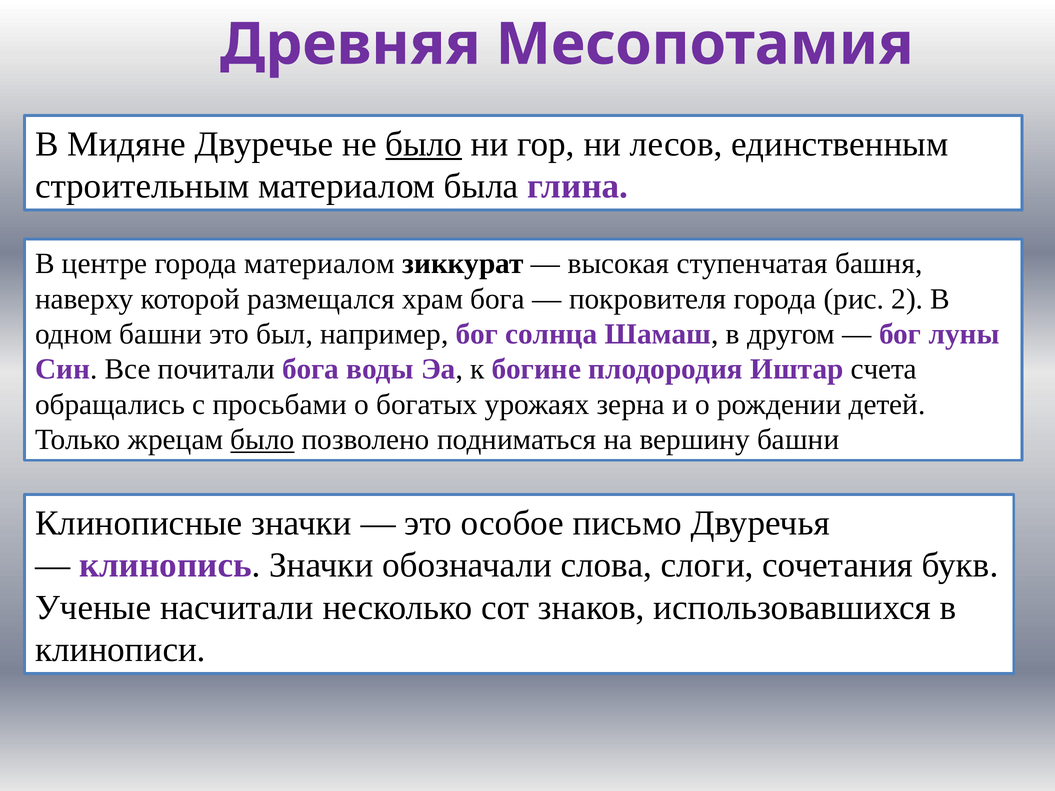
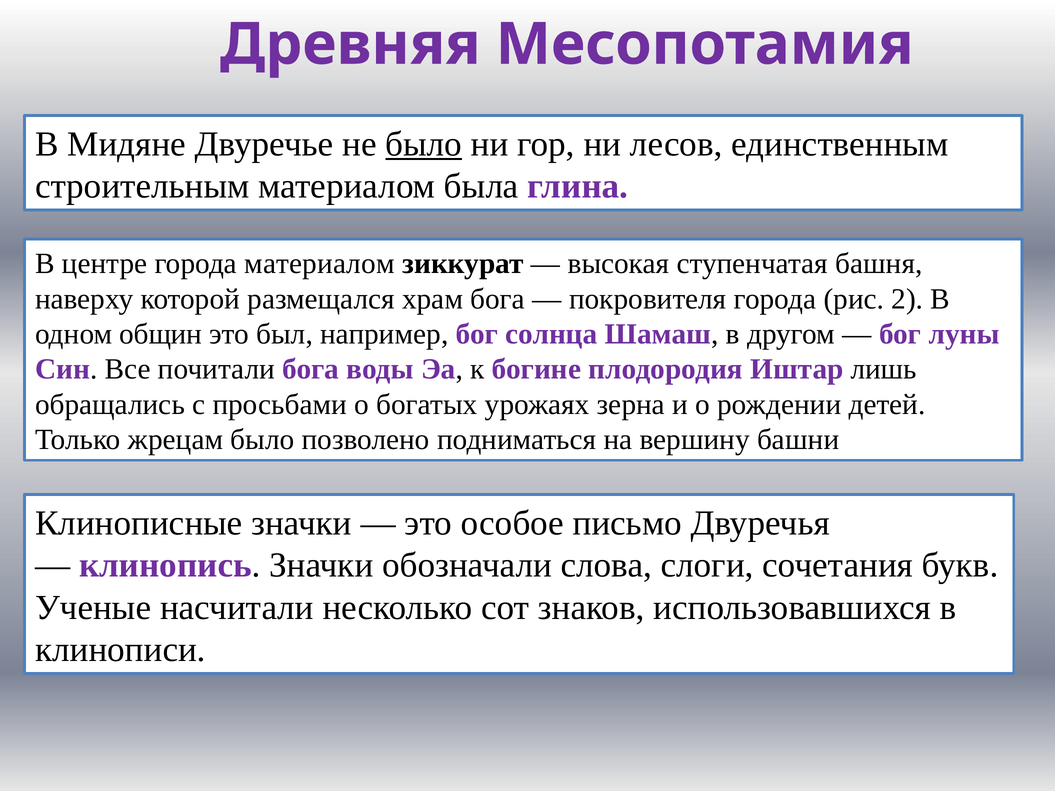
одном башни: башни -> общин
счета: счета -> лишь
было at (262, 440) underline: present -> none
